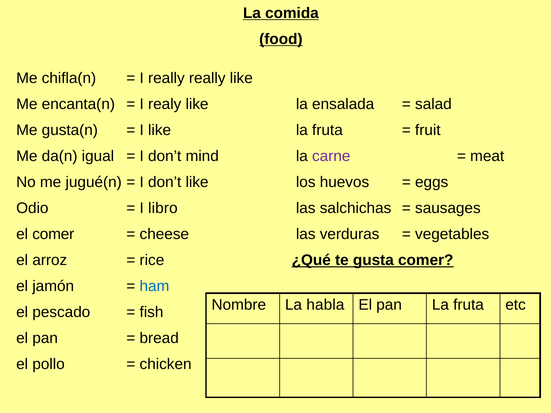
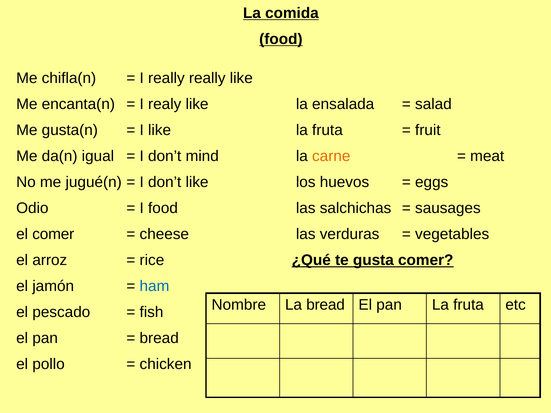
carne colour: purple -> orange
I libro: libro -> food
La habla: habla -> bread
